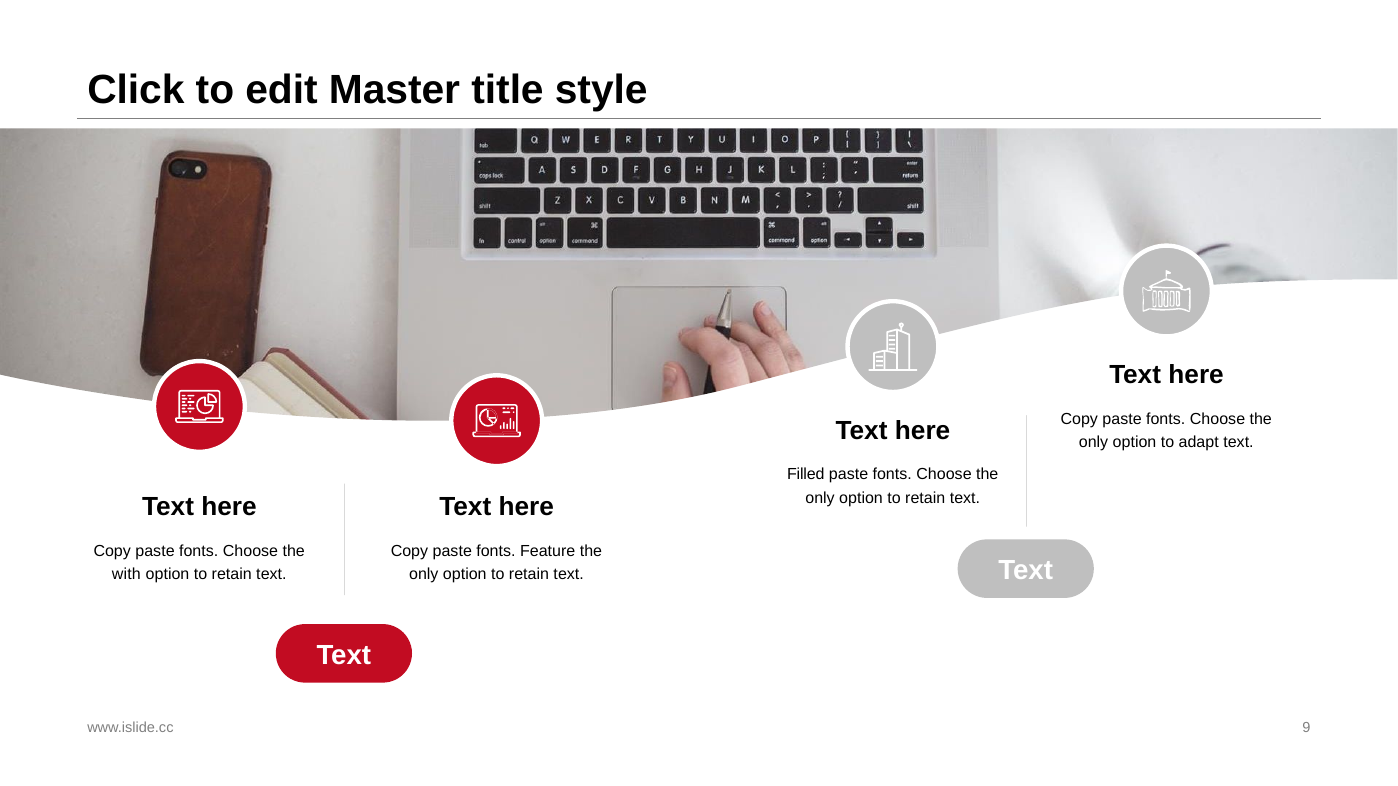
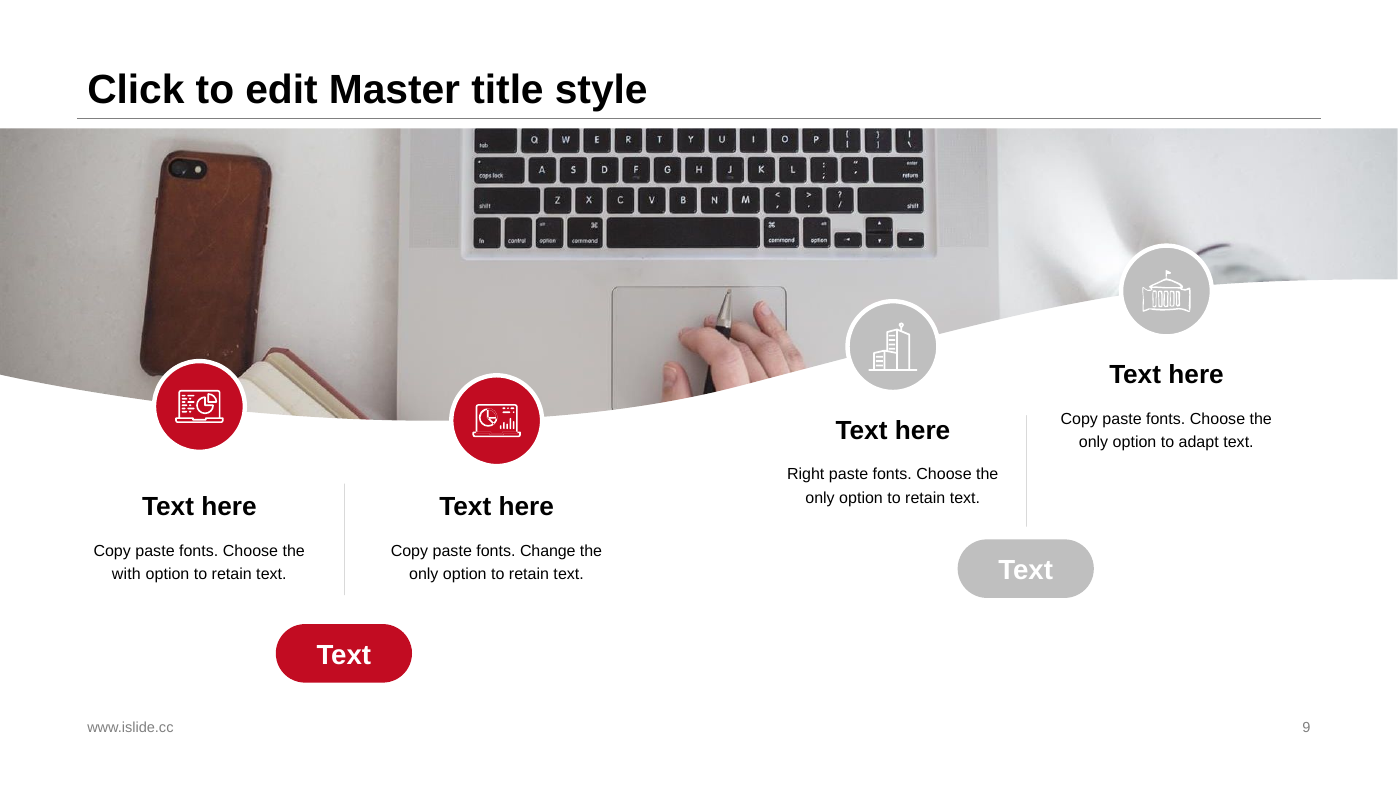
Filled: Filled -> Right
Feature: Feature -> Change
